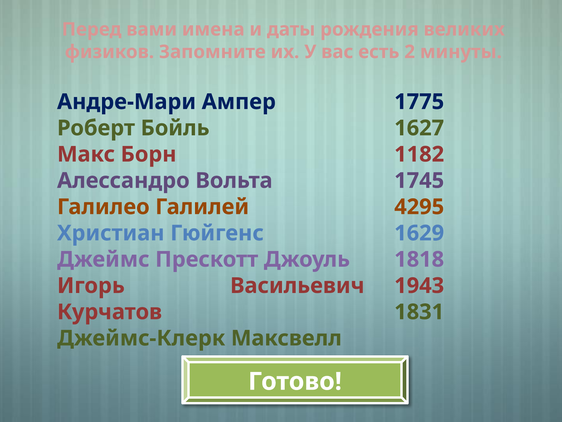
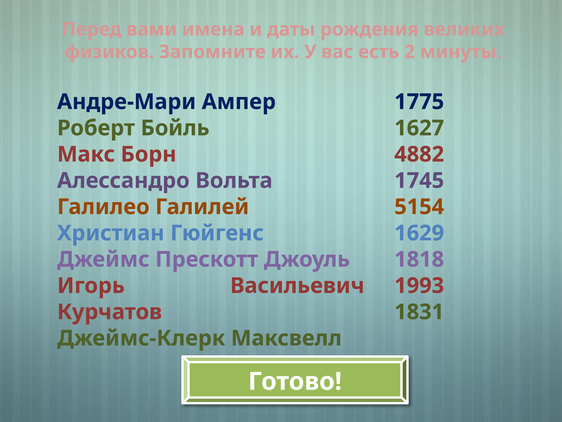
1182: 1182 -> 4882
4295: 4295 -> 5154
1943: 1943 -> 1993
